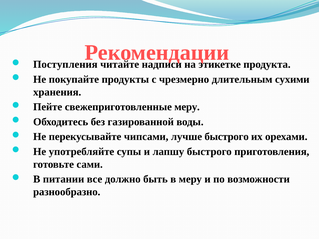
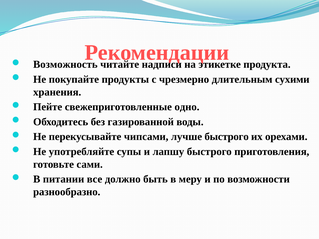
Поступления: Поступления -> Возможность
свежеприготовленные меру: меру -> одно
